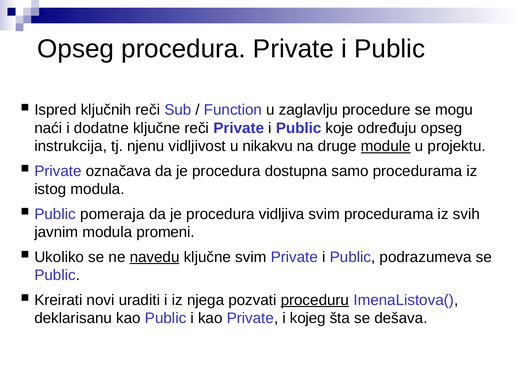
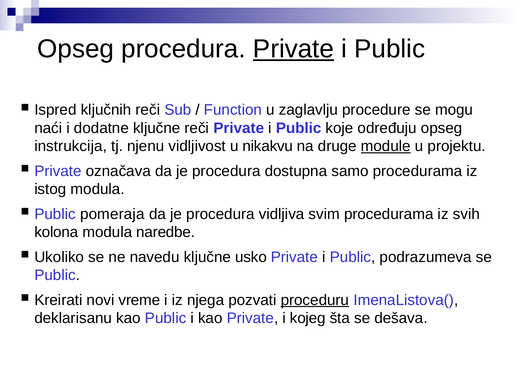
Private at (294, 49) underline: none -> present
javnim: javnim -> kolona
promeni: promeni -> naredbe
navedu underline: present -> none
ključne svim: svim -> usko
uraditi: uraditi -> vreme
